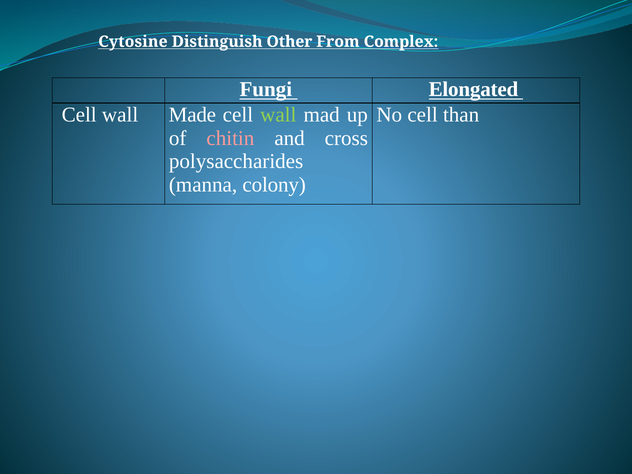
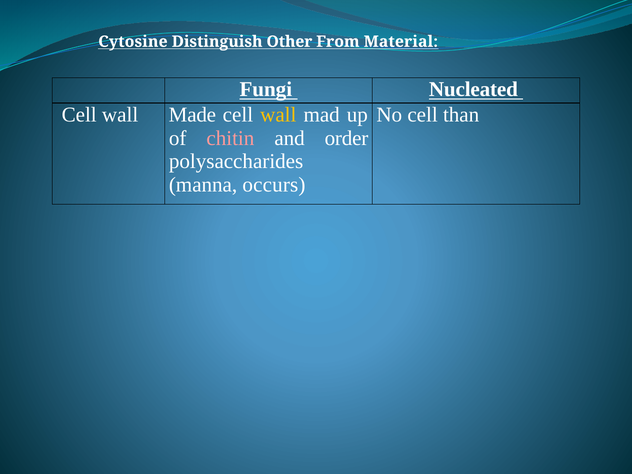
Complex: Complex -> Material
Elongated: Elongated -> Nucleated
wall at (278, 115) colour: light green -> yellow
cross: cross -> order
colony: colony -> occurs
